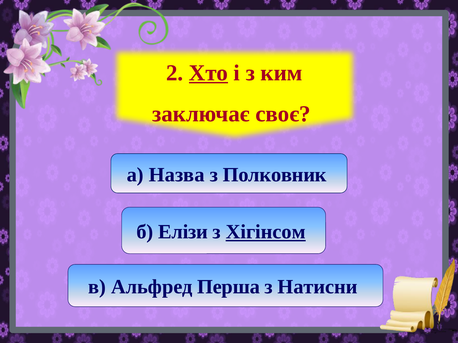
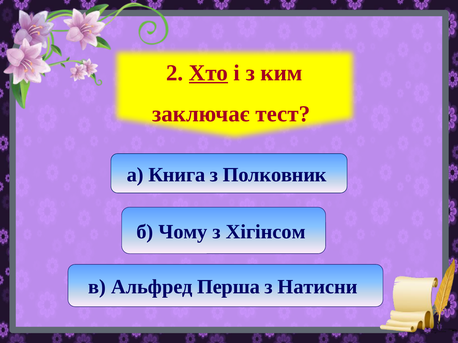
своє: своє -> тест
Назва: Назва -> Книга
Елізи: Елізи -> Чому
Хігінсом underline: present -> none
